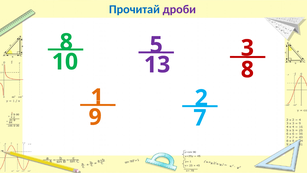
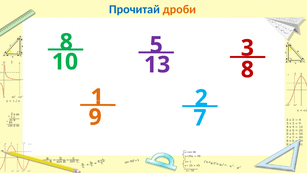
дроби colour: purple -> orange
